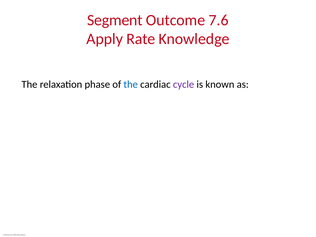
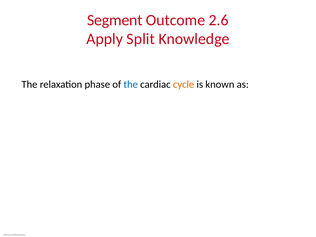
7.6: 7.6 -> 2.6
Rate: Rate -> Split
cycle colour: purple -> orange
